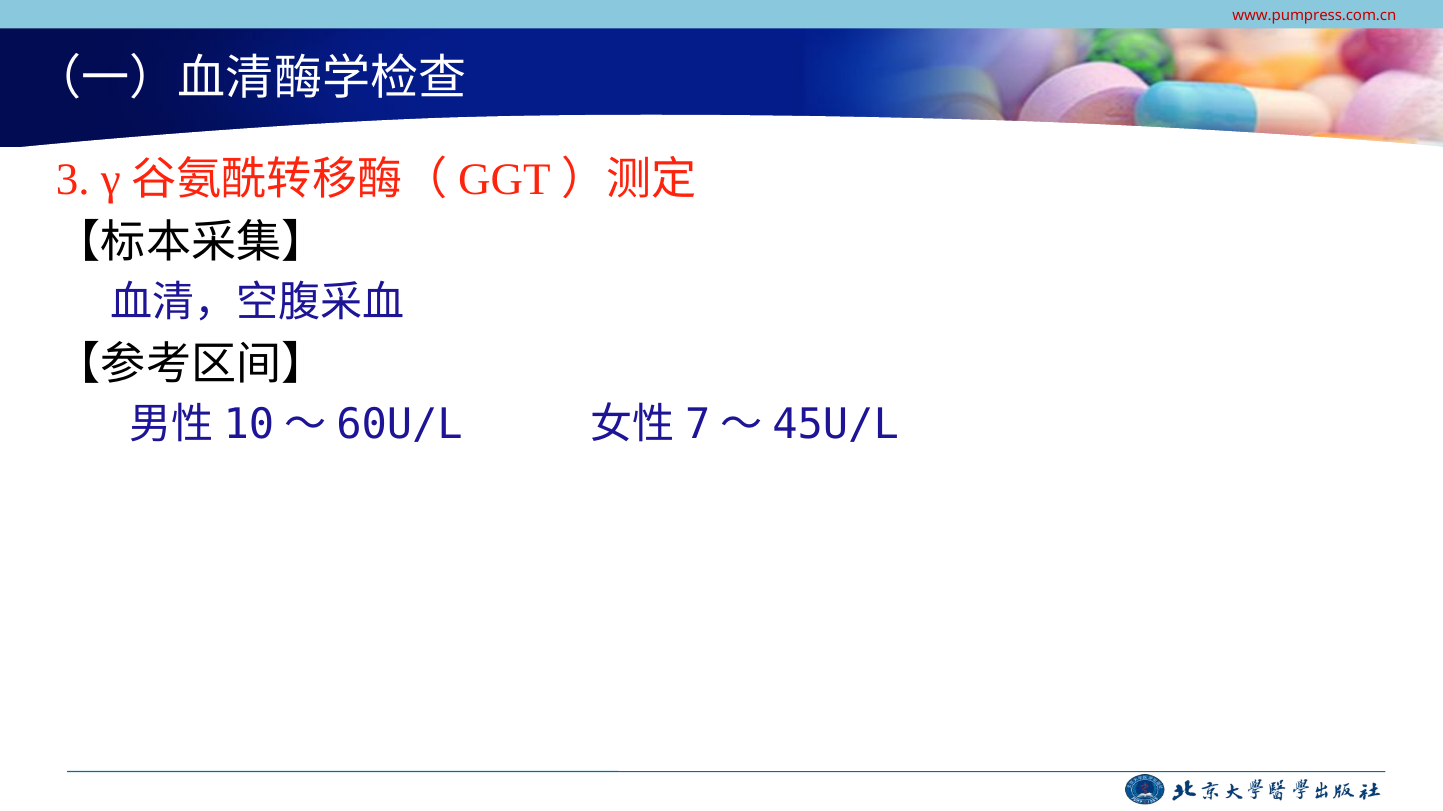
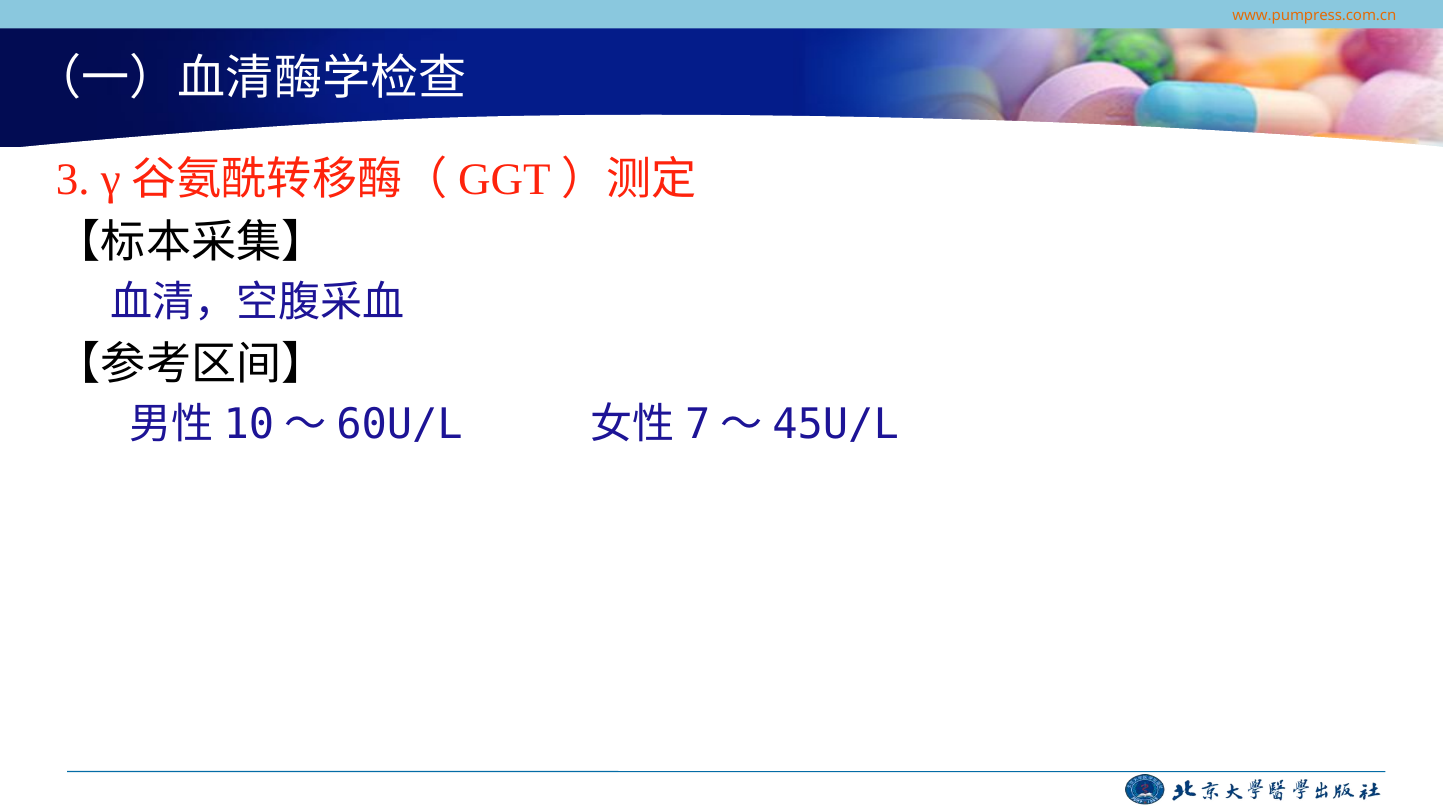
www.pumpress.com.cn colour: red -> orange
